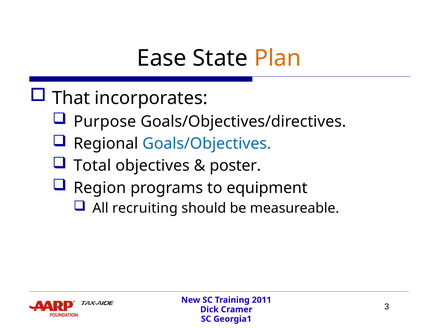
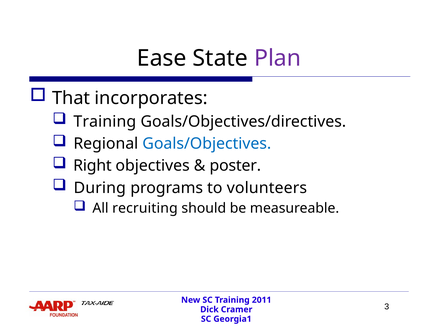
Plan colour: orange -> purple
Purpose at (105, 122): Purpose -> Training
Total: Total -> Right
Region: Region -> During
equipment: equipment -> volunteers
